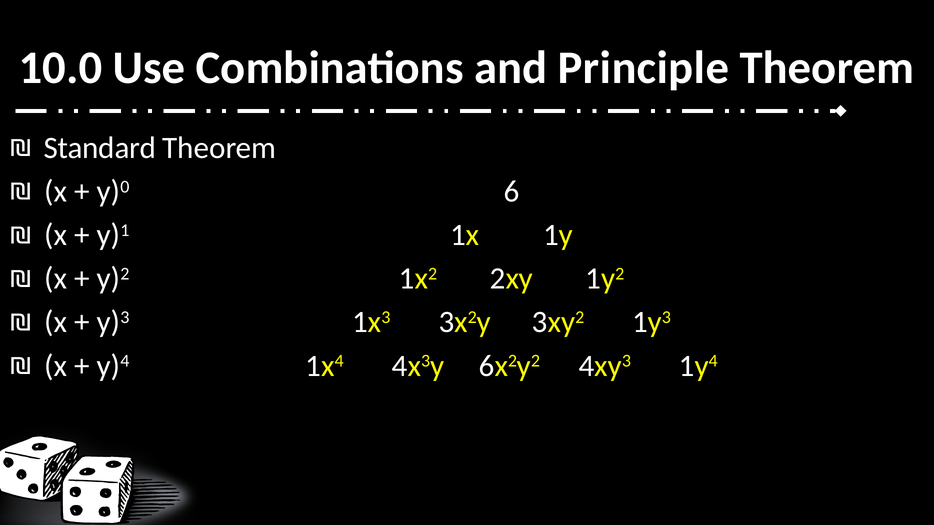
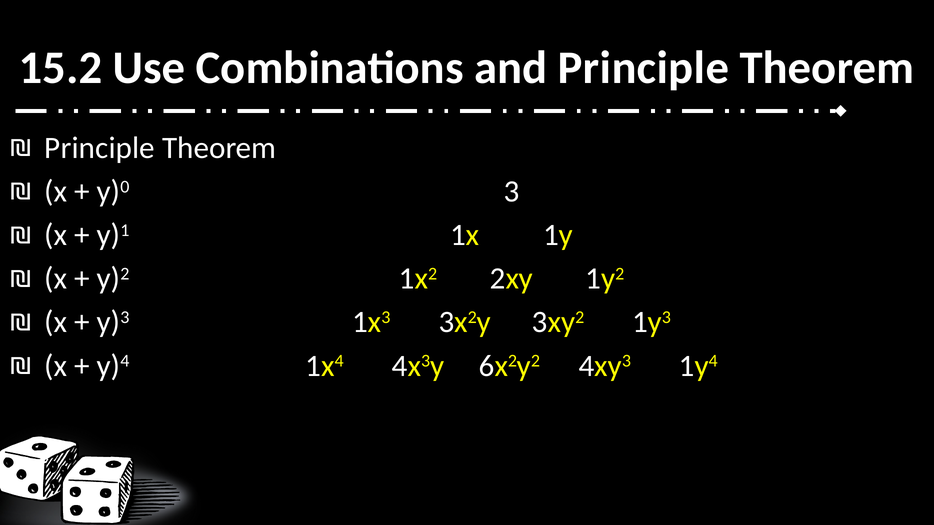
10.0: 10.0 -> 15.2
Standard at (100, 148): Standard -> Principle
6: 6 -> 3
